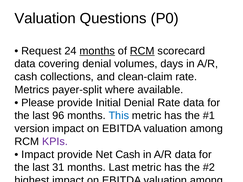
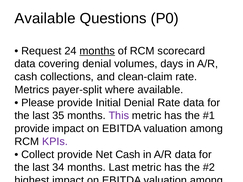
Valuation at (45, 18): Valuation -> Available
RCM at (142, 51) underline: present -> none
96: 96 -> 35
This at (119, 116) colour: blue -> purple
version at (32, 129): version -> provide
Impact at (38, 155): Impact -> Collect
31: 31 -> 34
